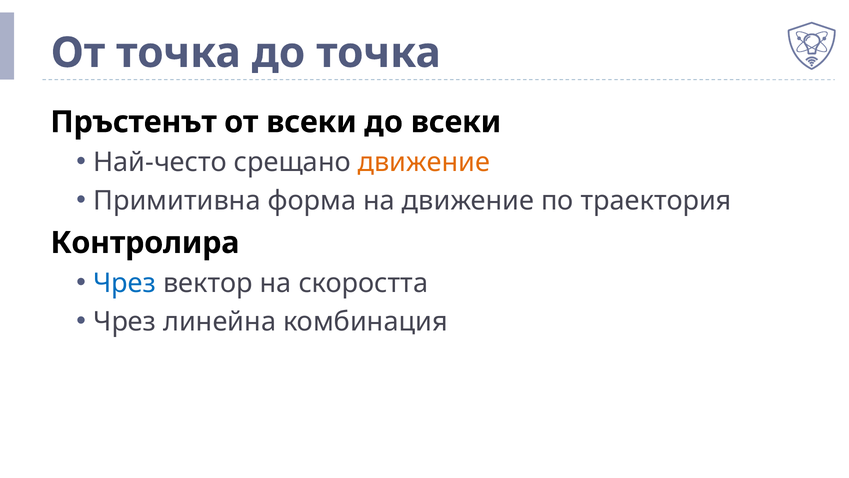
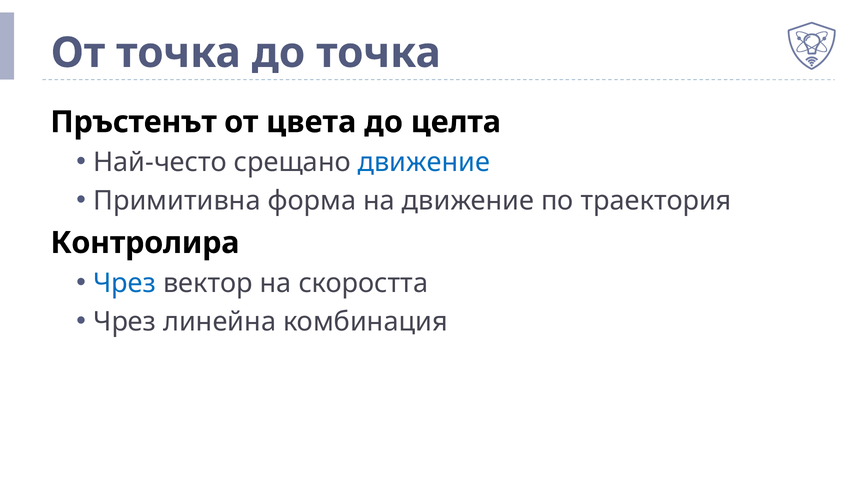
от всеки: всеки -> цвета
до всеки: всеки -> целта
движение at (424, 162) colour: orange -> blue
